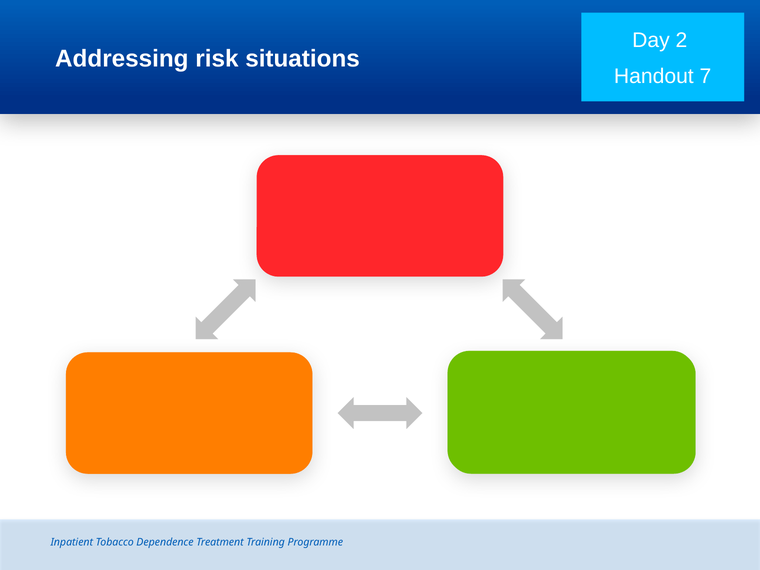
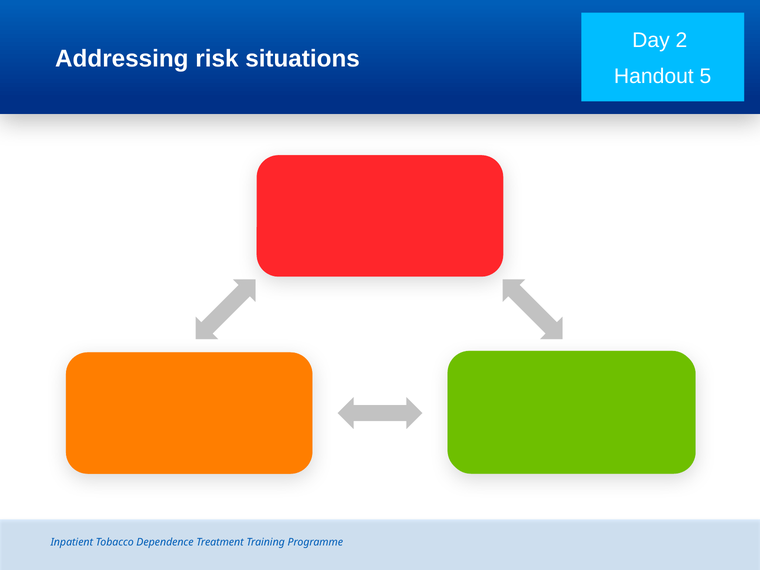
7: 7 -> 5
